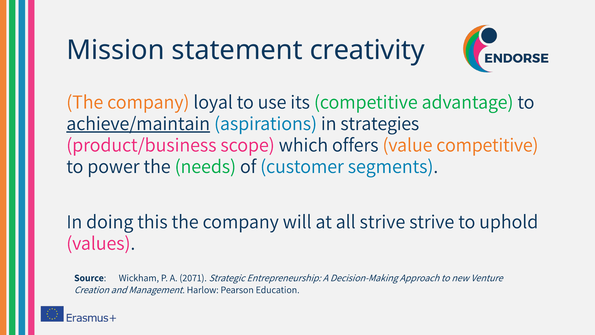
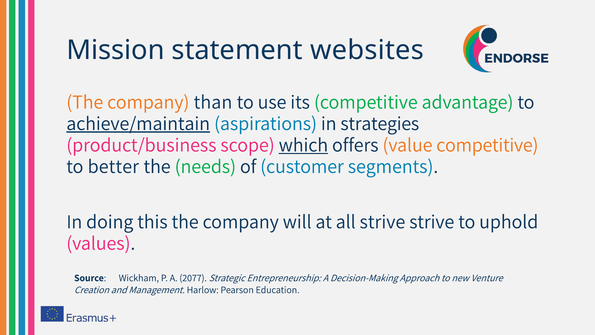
creativity: creativity -> websites
loyal: loyal -> than
which underline: none -> present
power: power -> better
2071: 2071 -> 2077
